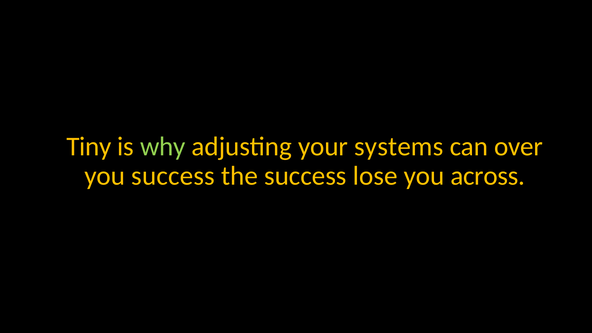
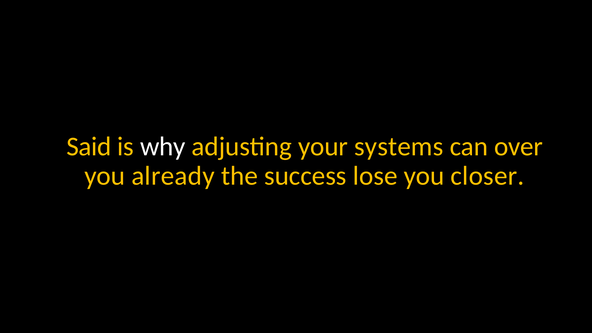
Tiny: Tiny -> Said
why colour: light green -> white
you success: success -> already
across: across -> closer
